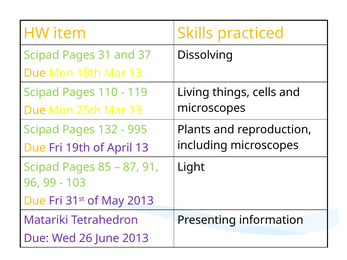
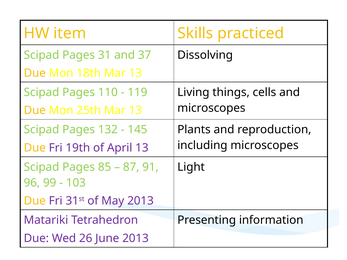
995: 995 -> 145
